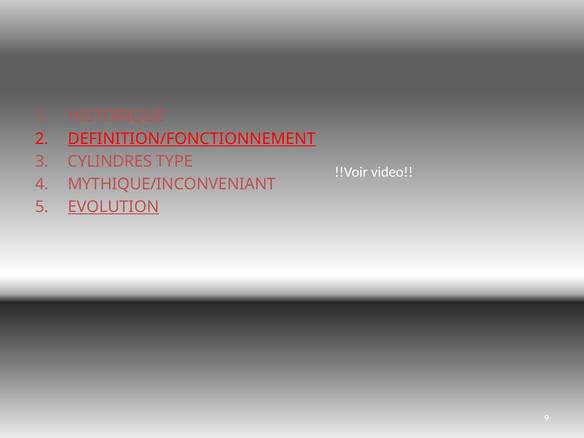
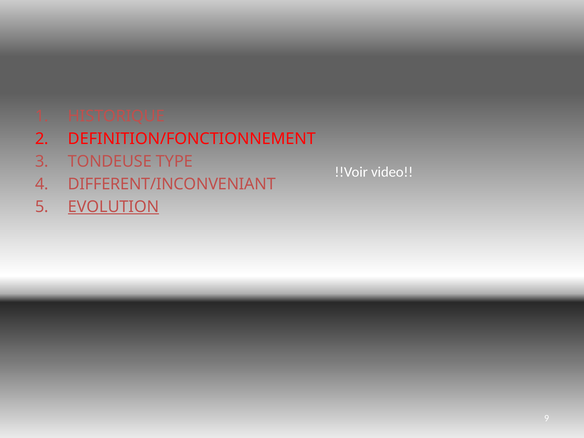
DEFINITION/FONCTIONNEMENT underline: present -> none
CYLINDRES: CYLINDRES -> TONDEUSE
MYTHIQUE/INCONVENIANT: MYTHIQUE/INCONVENIANT -> DIFFERENT/INCONVENIANT
